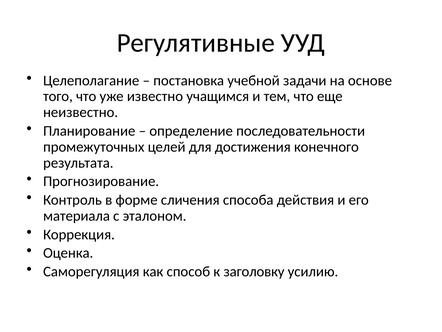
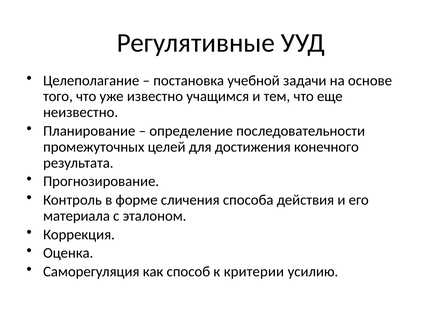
заголовку: заголовку -> критерии
